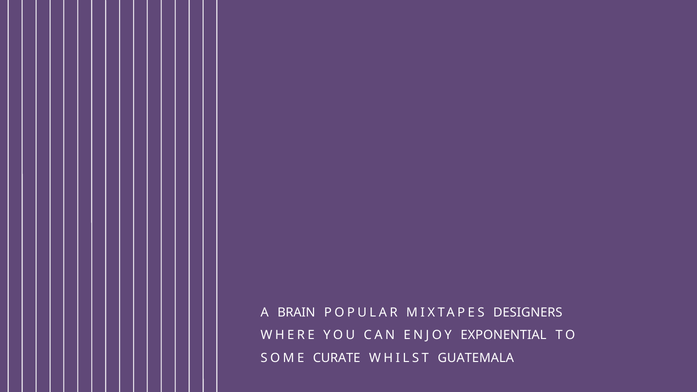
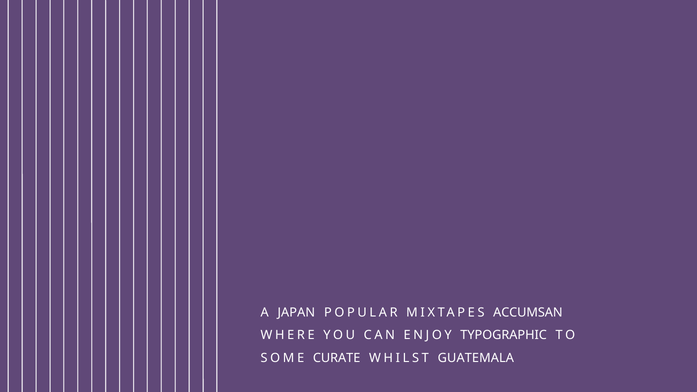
BRAIN: BRAIN -> JAPAN
DESIGNERS: DESIGNERS -> ACCUMSAN
EXPONENTIAL: EXPONENTIAL -> TYPOGRAPHIC
